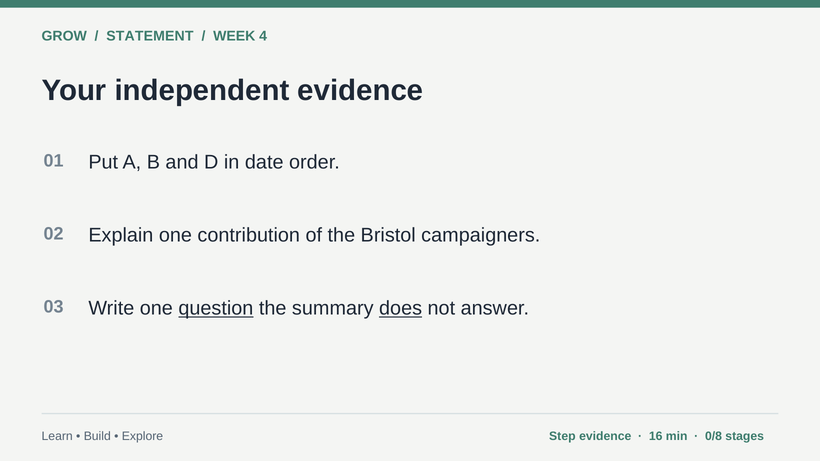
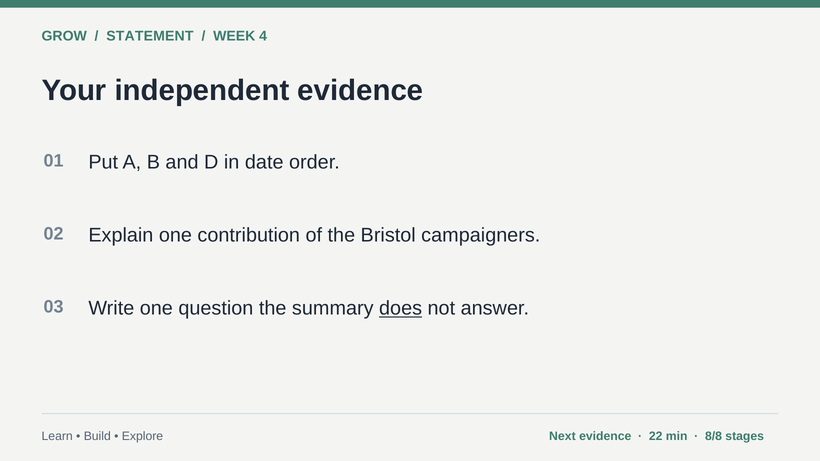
question underline: present -> none
Step: Step -> Next
16: 16 -> 22
0/8: 0/8 -> 8/8
